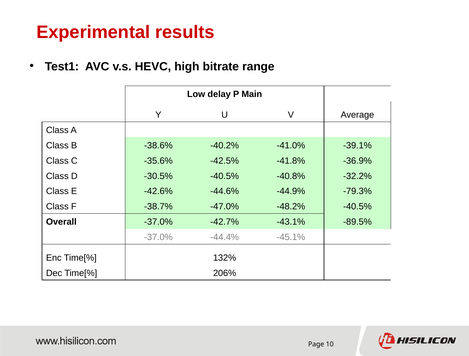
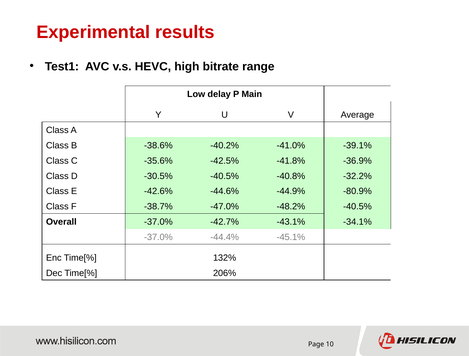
-79.3%: -79.3% -> -80.9%
-89.5%: -89.5% -> -34.1%
